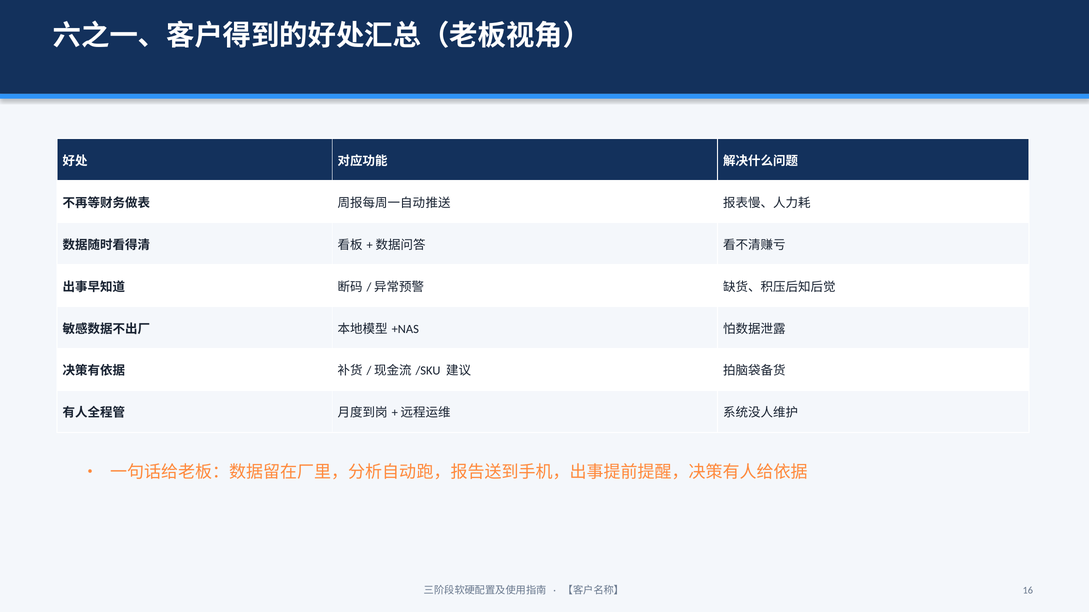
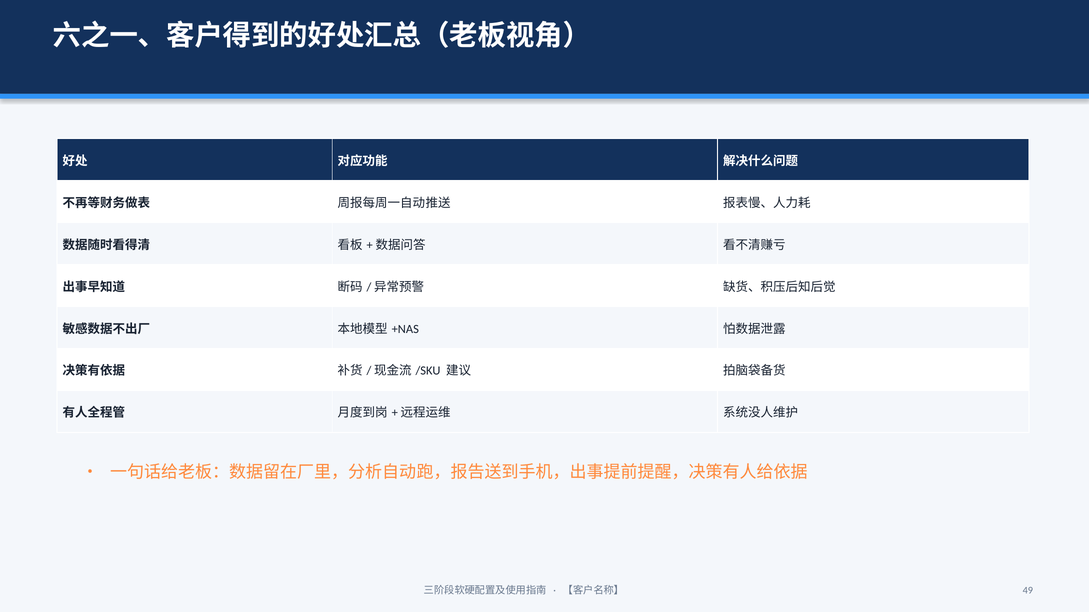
16: 16 -> 49
